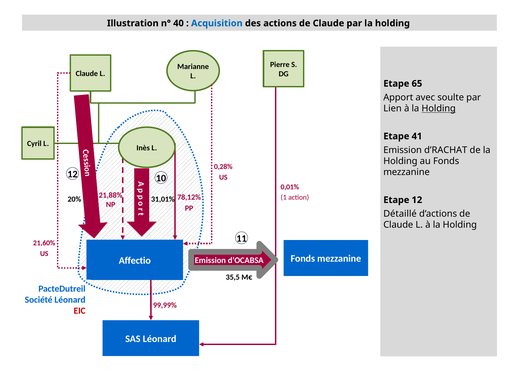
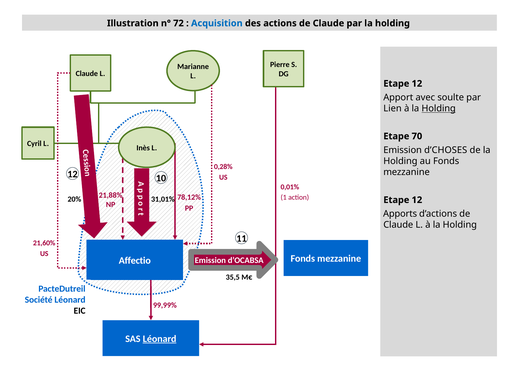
40: 40 -> 72
65 at (417, 84): 65 -> 12
41: 41 -> 70
d’RACHAT: d’RACHAT -> d’CHOSES
Détaillé: Détaillé -> Apports
EIC colour: red -> black
Léonard at (160, 339) underline: none -> present
